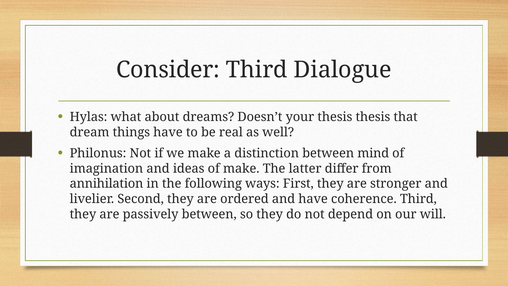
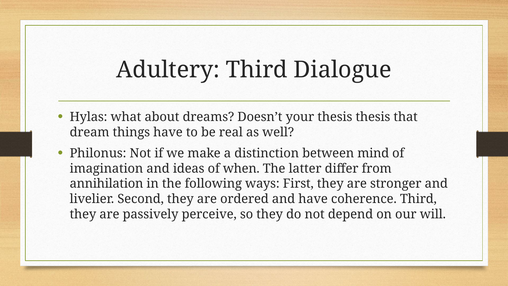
Consider: Consider -> Adultery
of make: make -> when
passively between: between -> perceive
